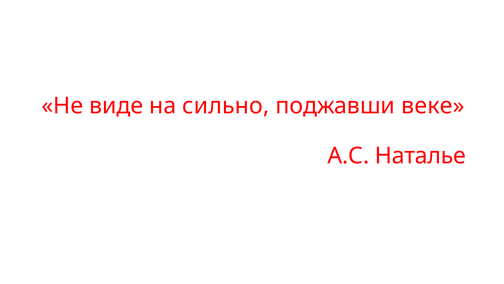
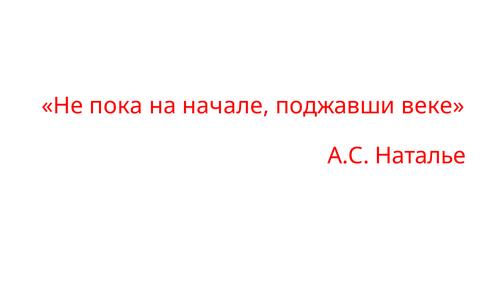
виде: виде -> пока
сильно: сильно -> начале
